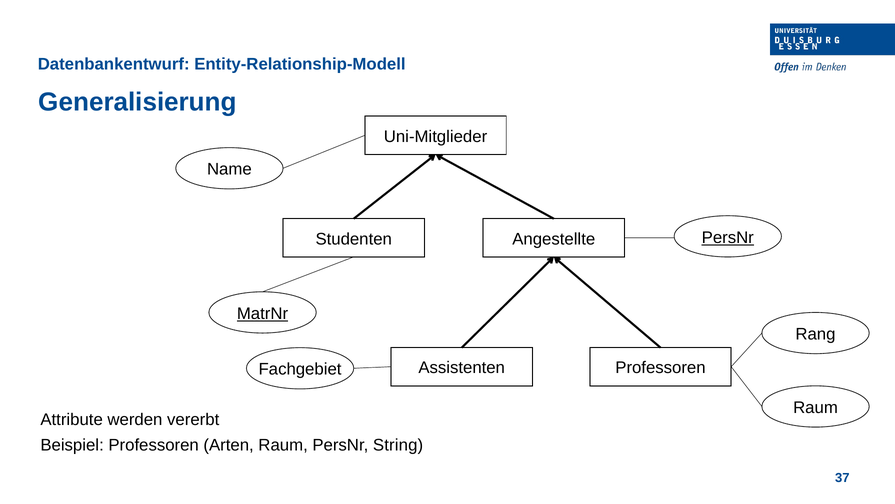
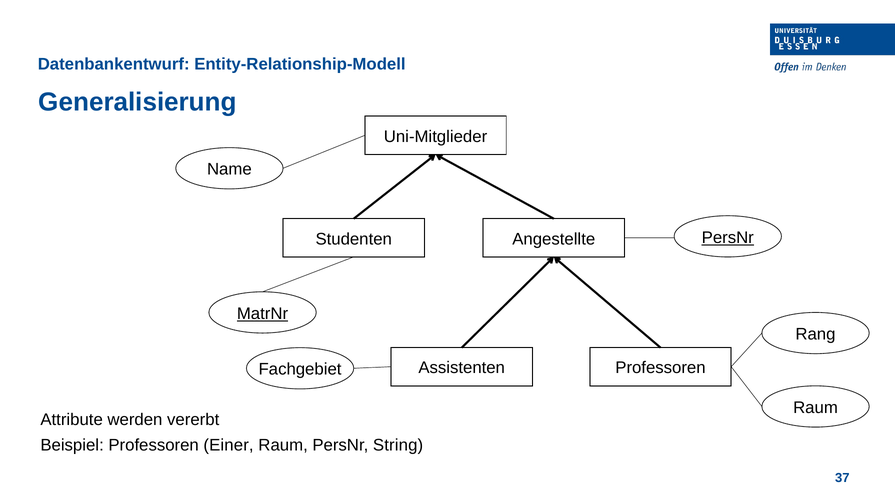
Arten: Arten -> Einer
